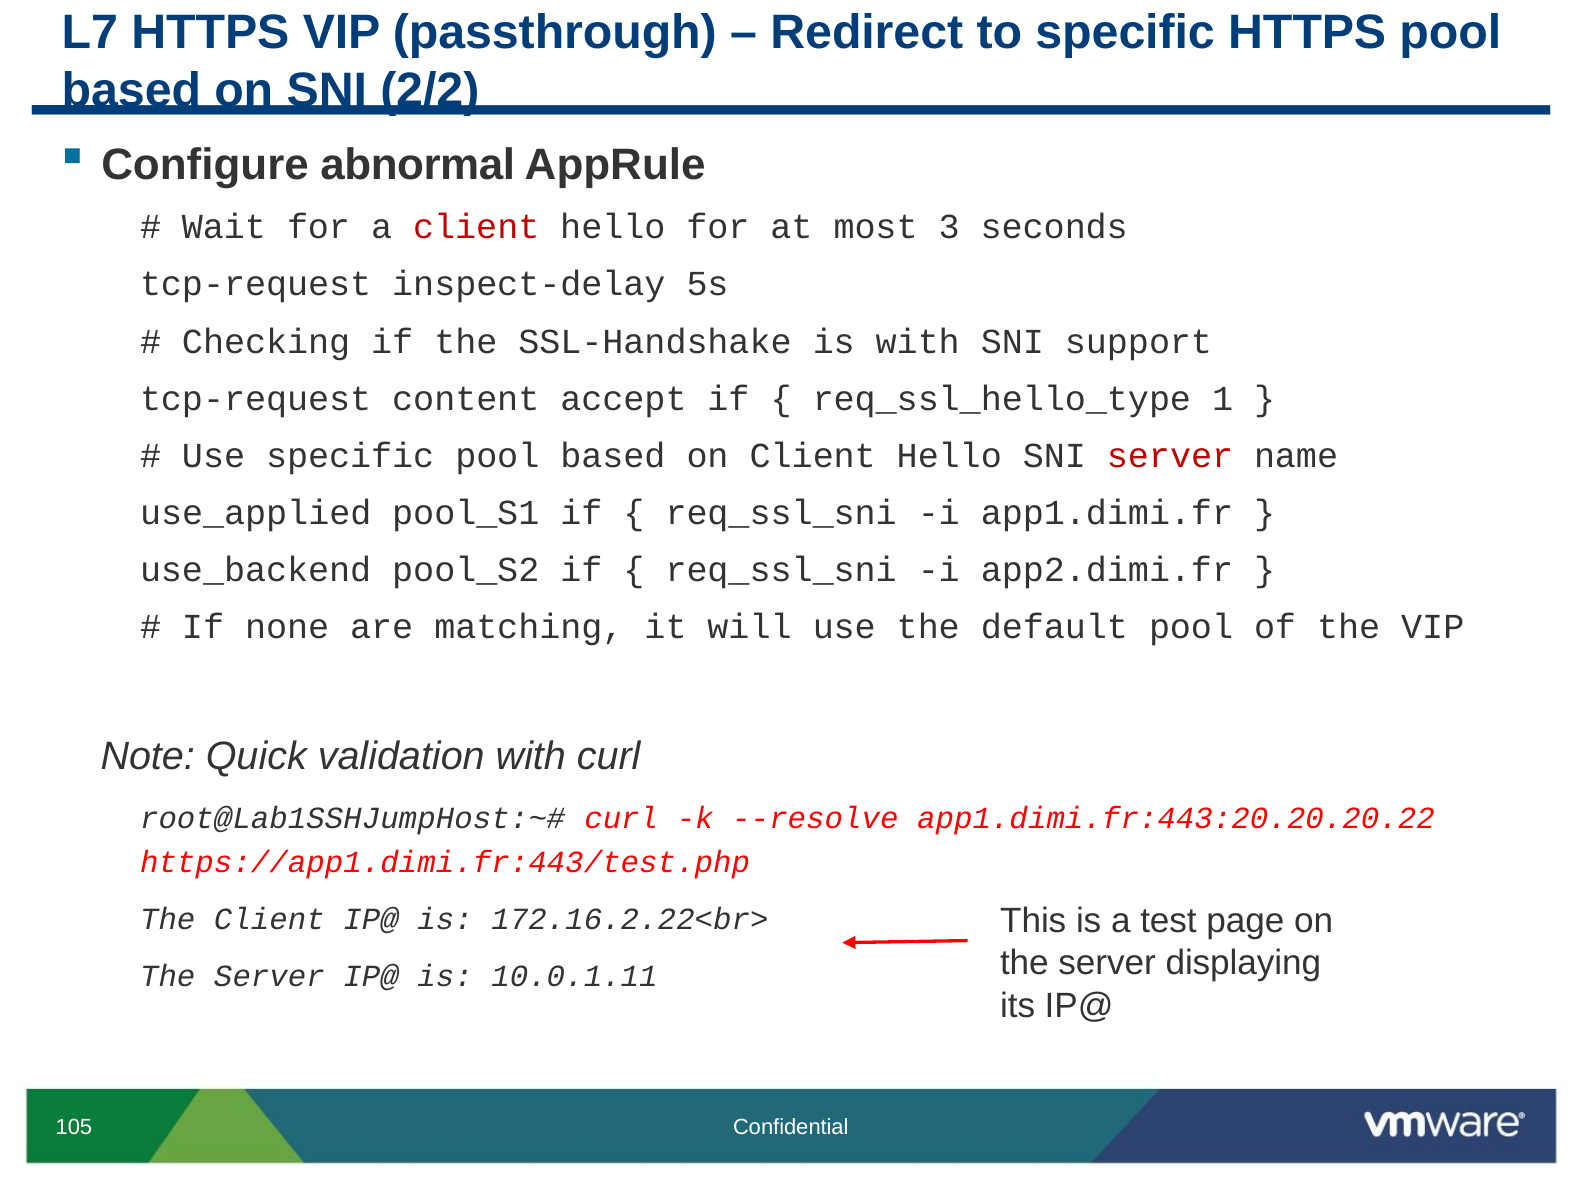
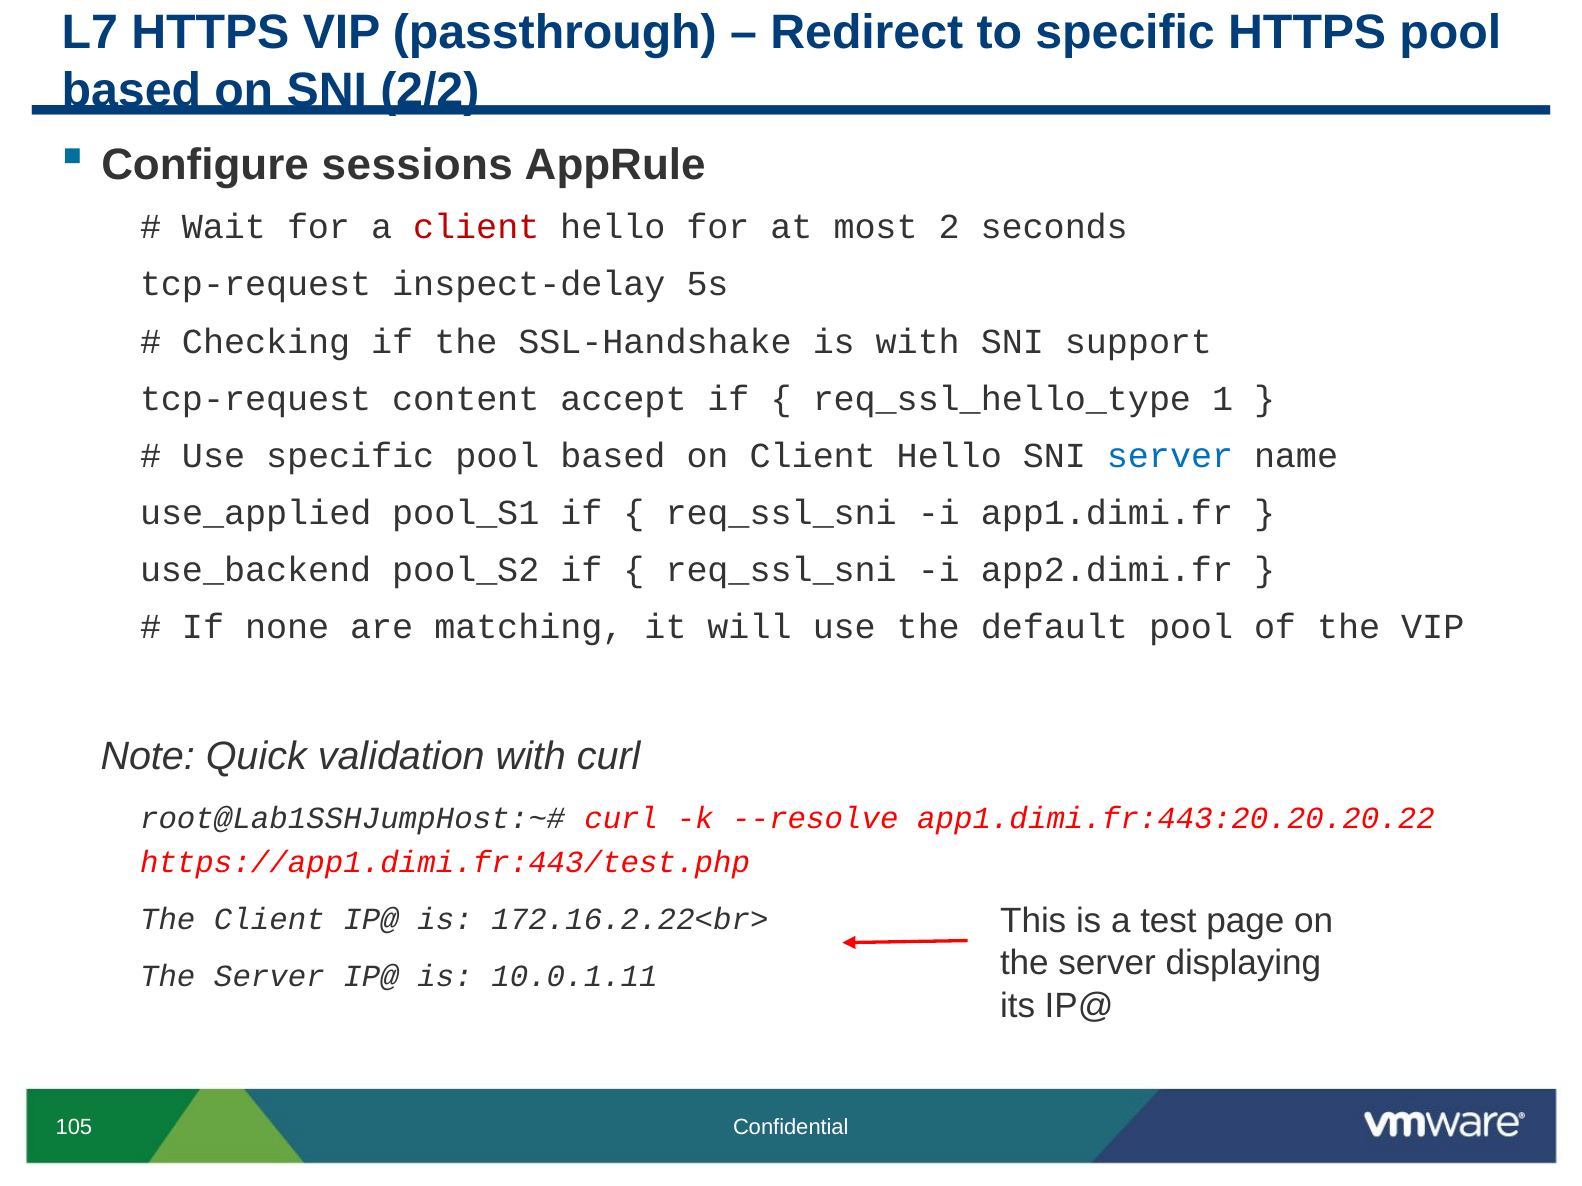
abnormal: abnormal -> sessions
3: 3 -> 2
server at (1170, 456) colour: red -> blue
